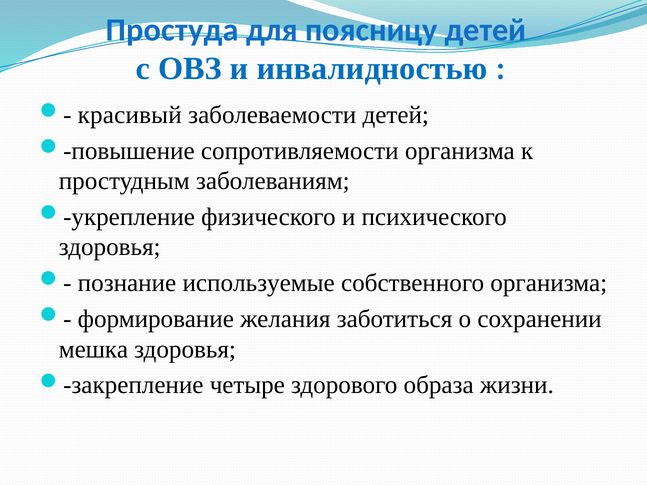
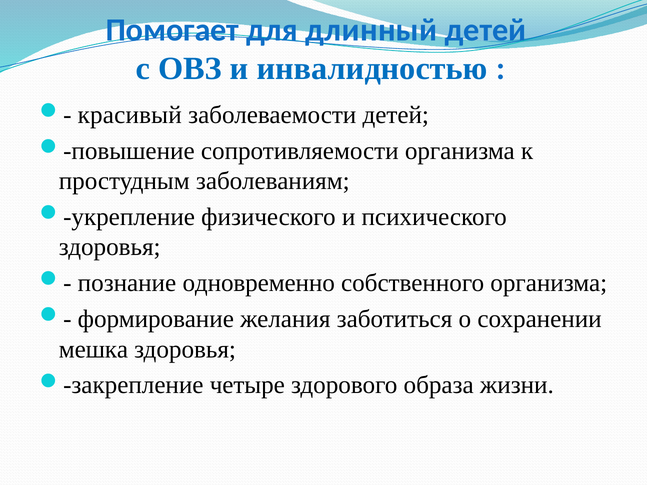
Простуда: Простуда -> Помогает
поясницу: поясницу -> длинный
используемые: используемые -> одновременно
